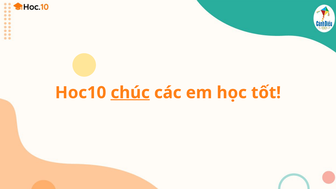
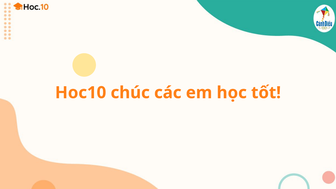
chúc underline: present -> none
